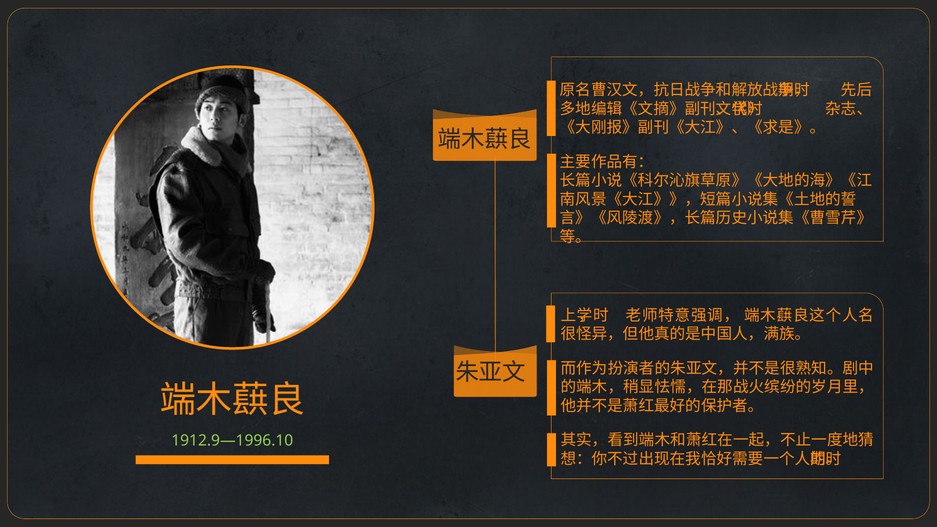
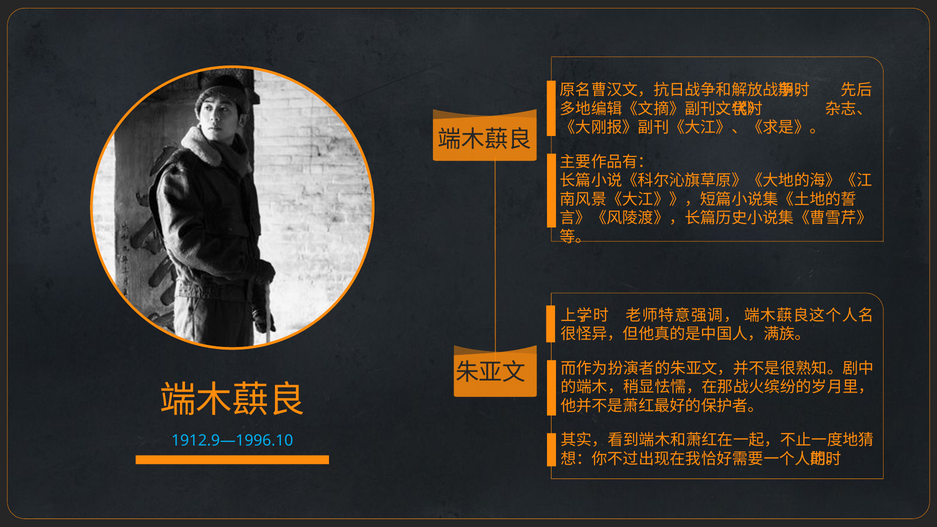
1912.9—1996.10 colour: light green -> light blue
